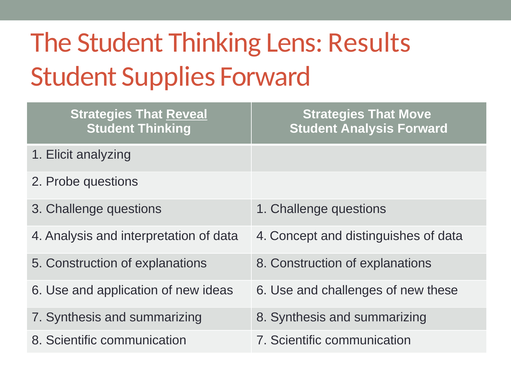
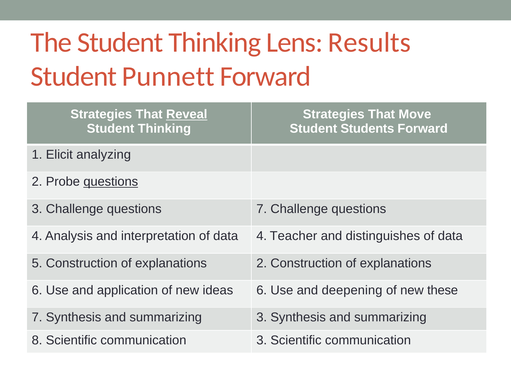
Supplies: Supplies -> Punnett
Student Analysis: Analysis -> Students
questions at (111, 182) underline: none -> present
questions 1: 1 -> 7
Concept: Concept -> Teacher
explanations 8: 8 -> 2
challenges: challenges -> deepening
8 at (262, 318): 8 -> 3
communication 7: 7 -> 3
